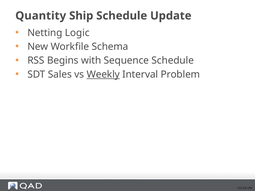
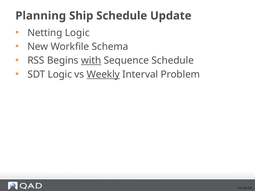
Quantity: Quantity -> Planning
with underline: none -> present
SDT Sales: Sales -> Logic
